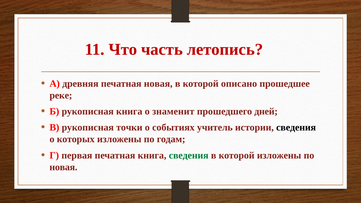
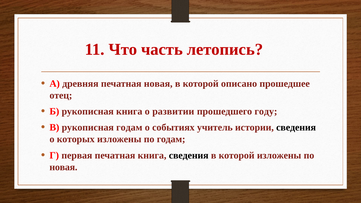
реке: реке -> отец
знаменит: знаменит -> развитии
дней: дней -> году
рукописная точки: точки -> годам
сведения at (189, 155) colour: green -> black
